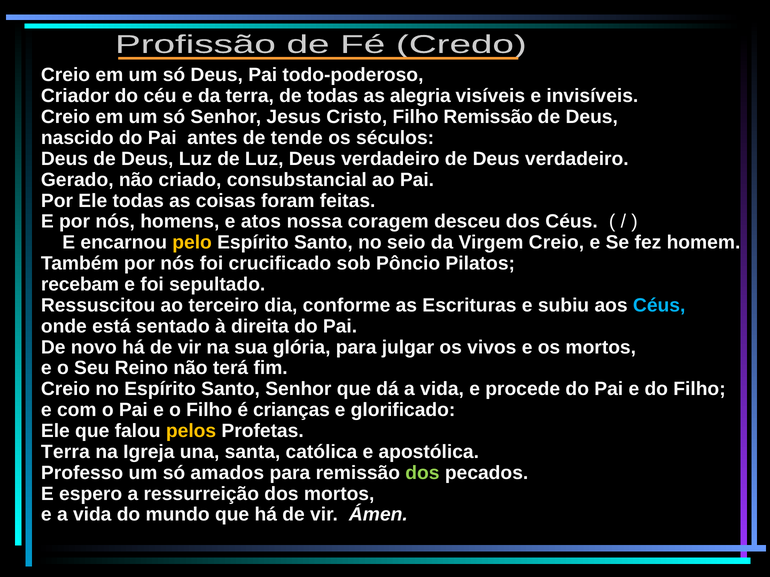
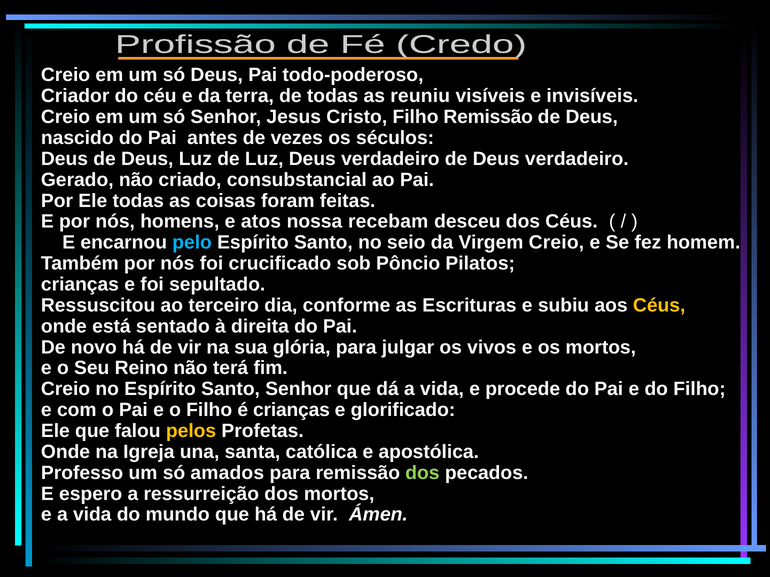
alegria: alegria -> reuniu
tende: tende -> vezes
coragem: coragem -> recebam
pelo colour: yellow -> light blue
recebam at (80, 285): recebam -> crianças
Céus at (659, 306) colour: light blue -> yellow
Terra at (65, 452): Terra -> Onde
